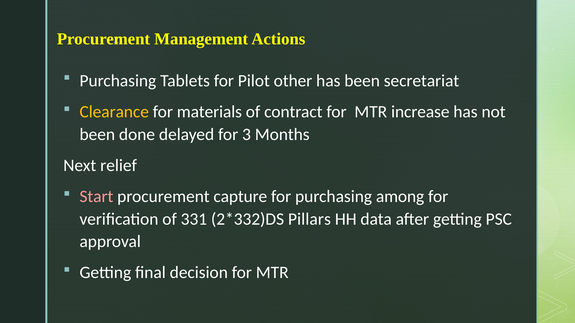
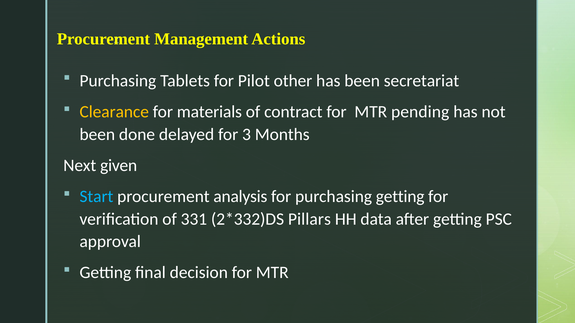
increase: increase -> pending
relief: relief -> given
Start colour: pink -> light blue
capture: capture -> analysis
purchasing among: among -> getting
